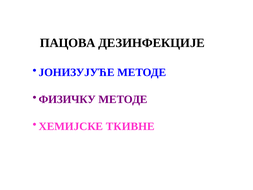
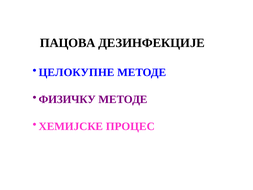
ЈОНИЗУЈУЋЕ: ЈОНИЗУЈУЋЕ -> ЦЕЛОКУПНЕ
ТКИВНЕ: ТКИВНЕ -> ПРОЦЕС
